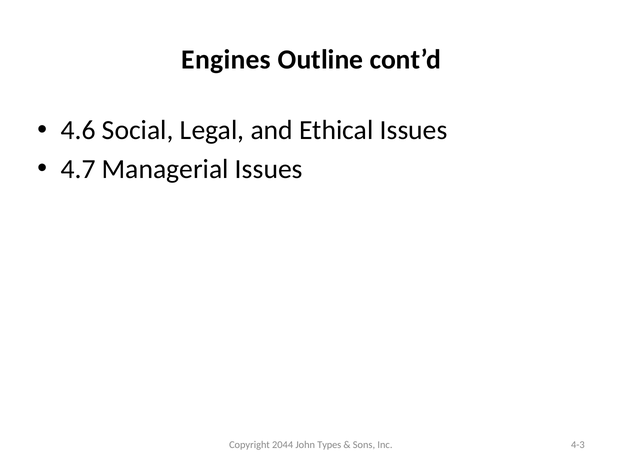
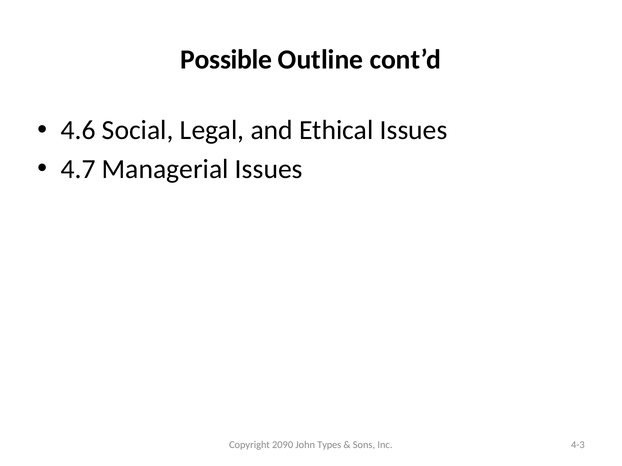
Engines: Engines -> Possible
2044: 2044 -> 2090
